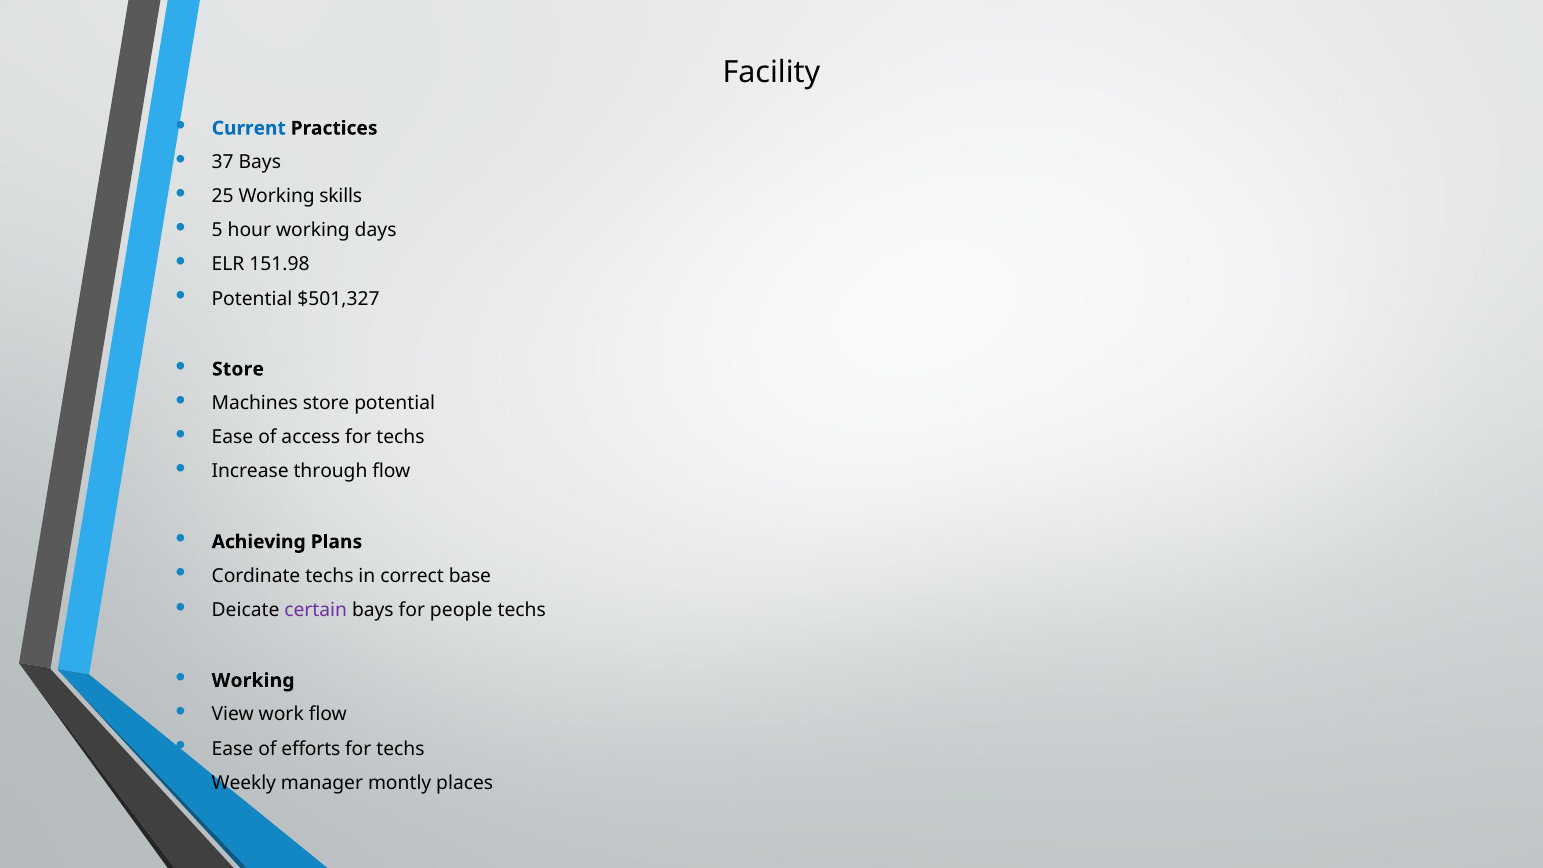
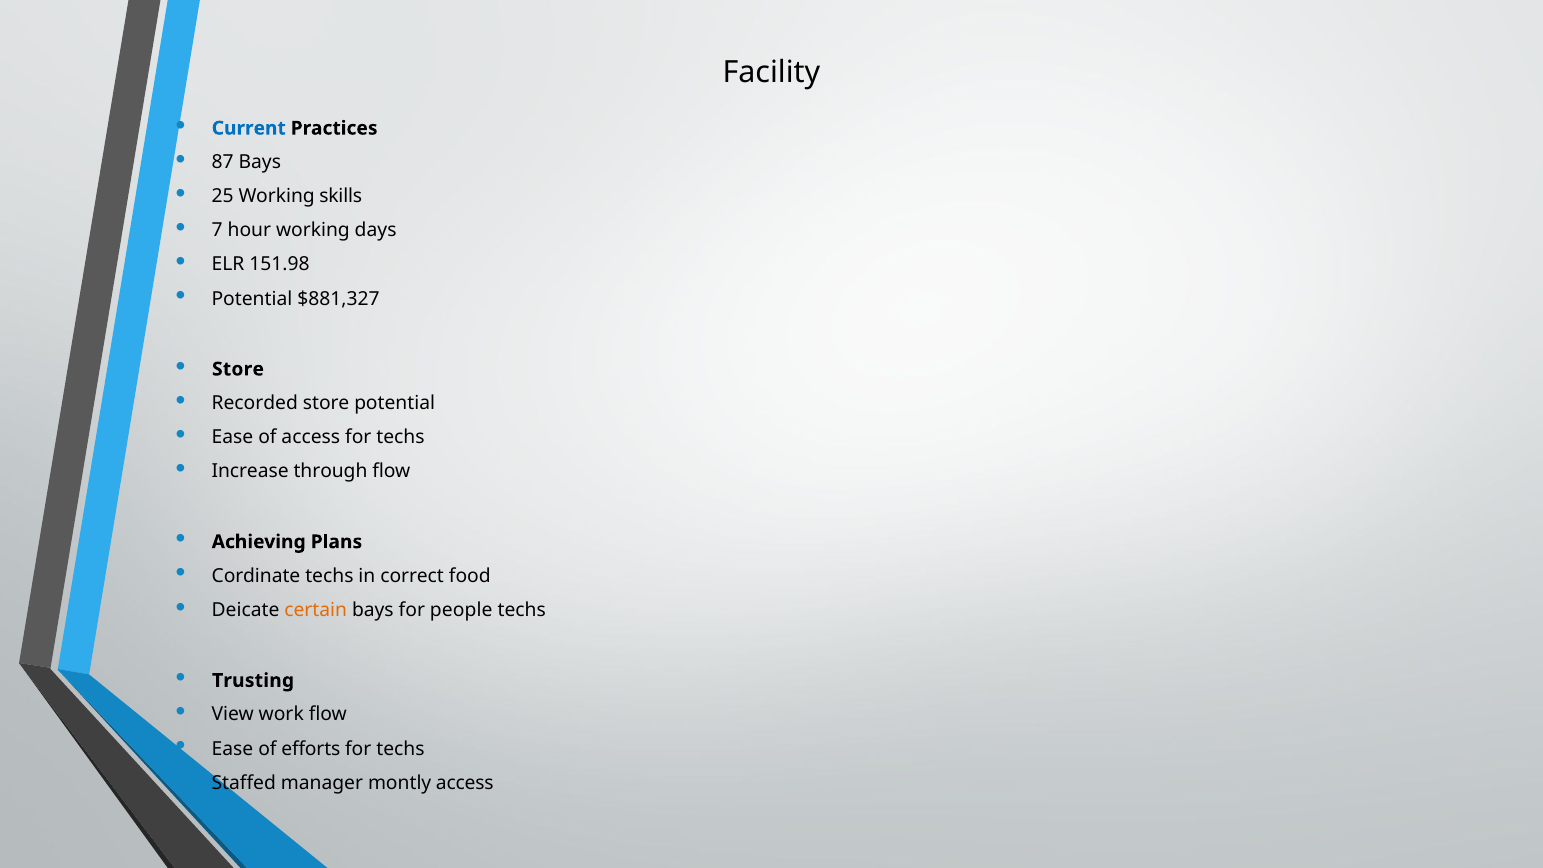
37: 37 -> 87
5: 5 -> 7
$501,327: $501,327 -> $881,327
Machines: Machines -> Recorded
base: base -> food
certain colour: purple -> orange
Working at (253, 680): Working -> Trusting
Weekly: Weekly -> Staffed
montly places: places -> access
